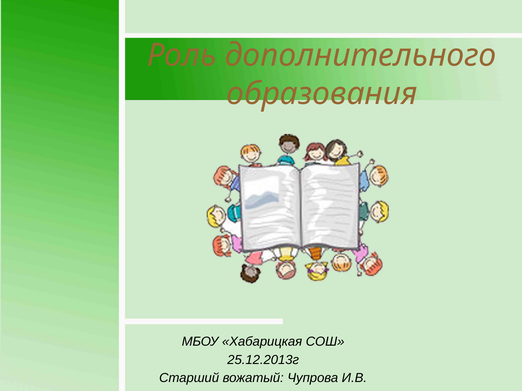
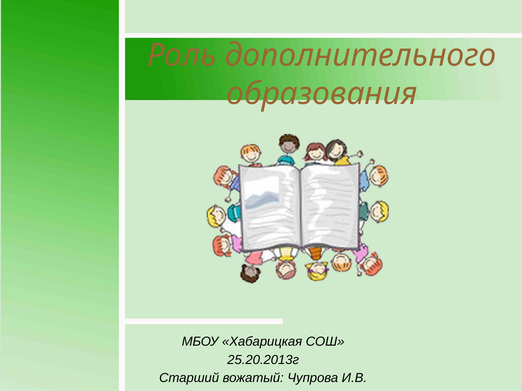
25.12.2013г: 25.12.2013г -> 25.20.2013г
